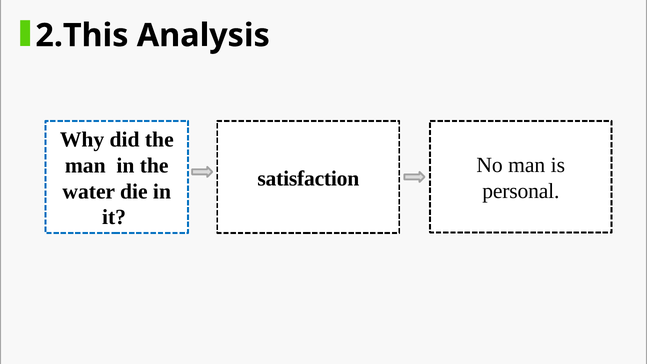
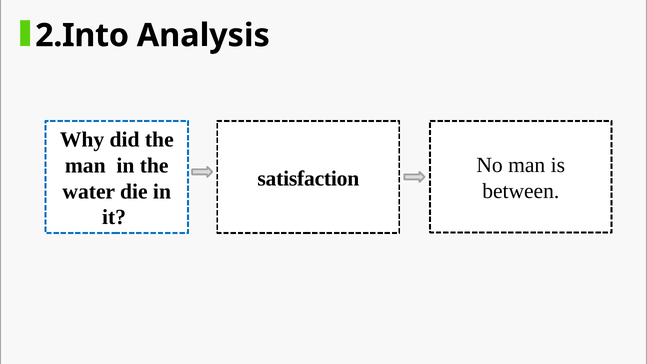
2.This: 2.This -> 2.Into
personal: personal -> between
